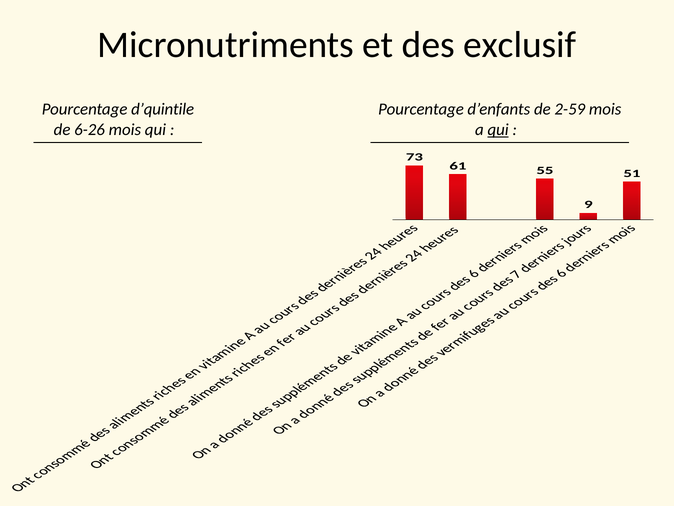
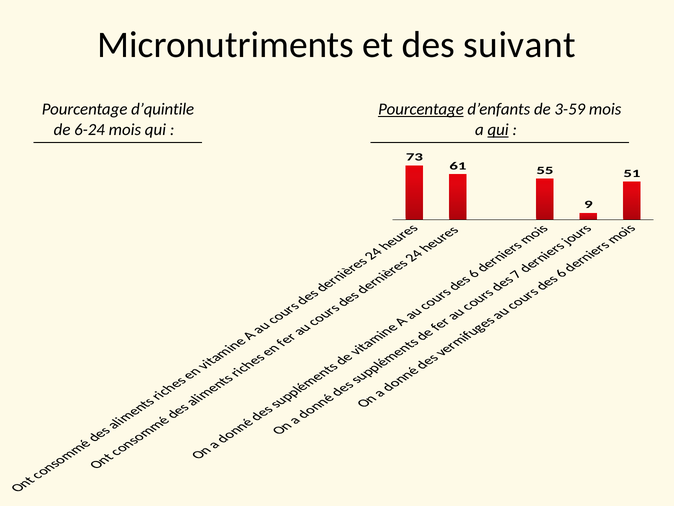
exclusif: exclusif -> suivant
Pourcentage at (421, 109) underline: none -> present
2-59: 2-59 -> 3-59
6-26: 6-26 -> 6-24
